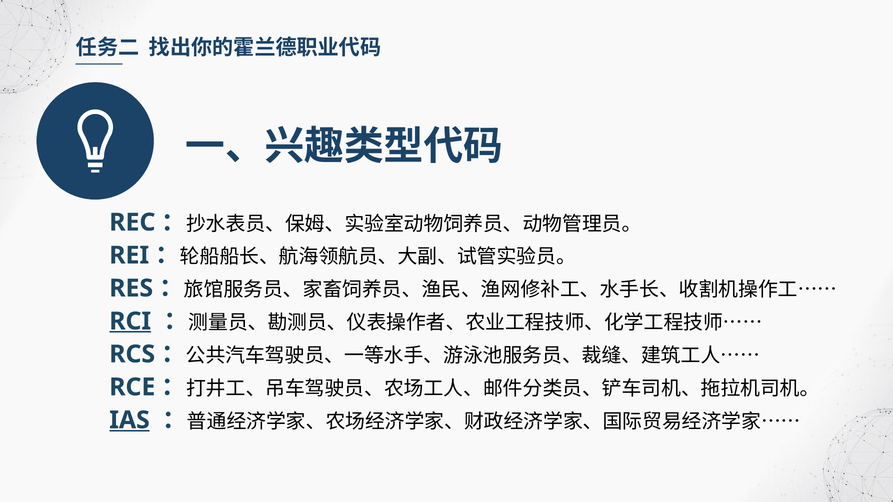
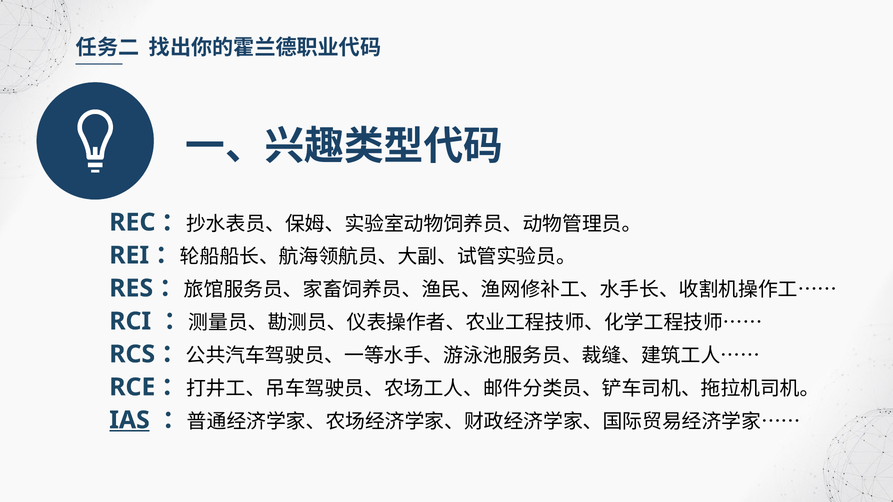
RCI underline: present -> none
